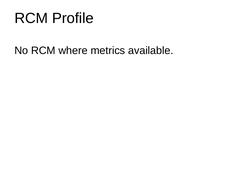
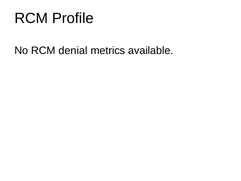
where: where -> denial
